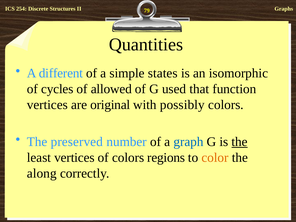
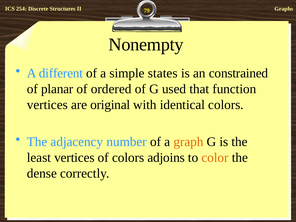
Quantities: Quantities -> Nonempty
isomorphic: isomorphic -> constrained
cycles: cycles -> planar
allowed: allowed -> ordered
possibly: possibly -> identical
preserved: preserved -> adjacency
graph colour: blue -> orange
the at (240, 142) underline: present -> none
regions: regions -> adjoins
along: along -> dense
